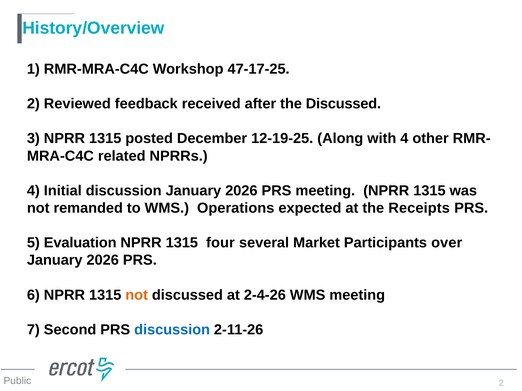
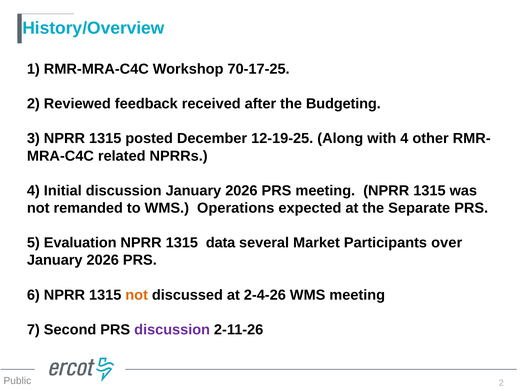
47-17-25: 47-17-25 -> 70-17-25
the Discussed: Discussed -> Budgeting
Receipts: Receipts -> Separate
four: four -> data
discussion at (172, 330) colour: blue -> purple
